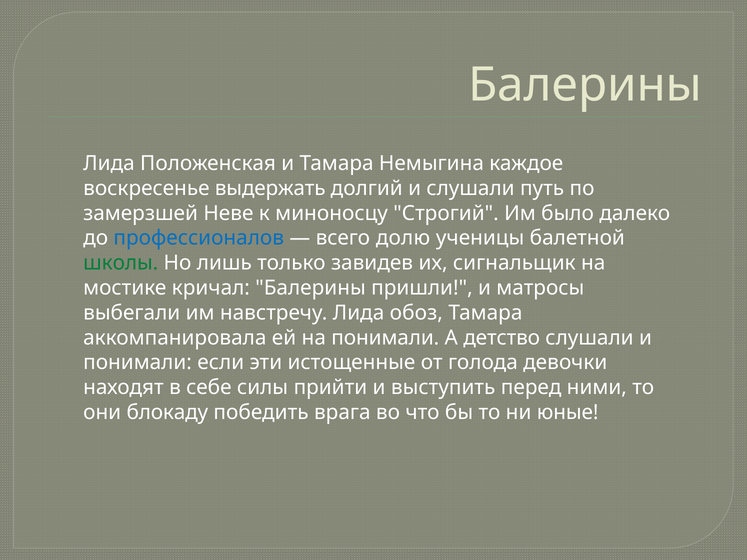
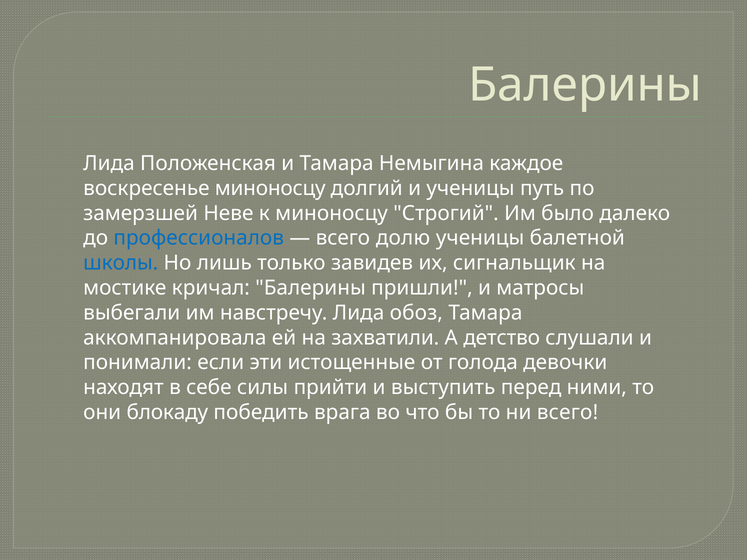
воскресенье выдержать: выдержать -> миноносцу
и слушали: слушали -> ученицы
школы colour: green -> blue
на понимали: понимали -> захватили
ни юные: юные -> всего
